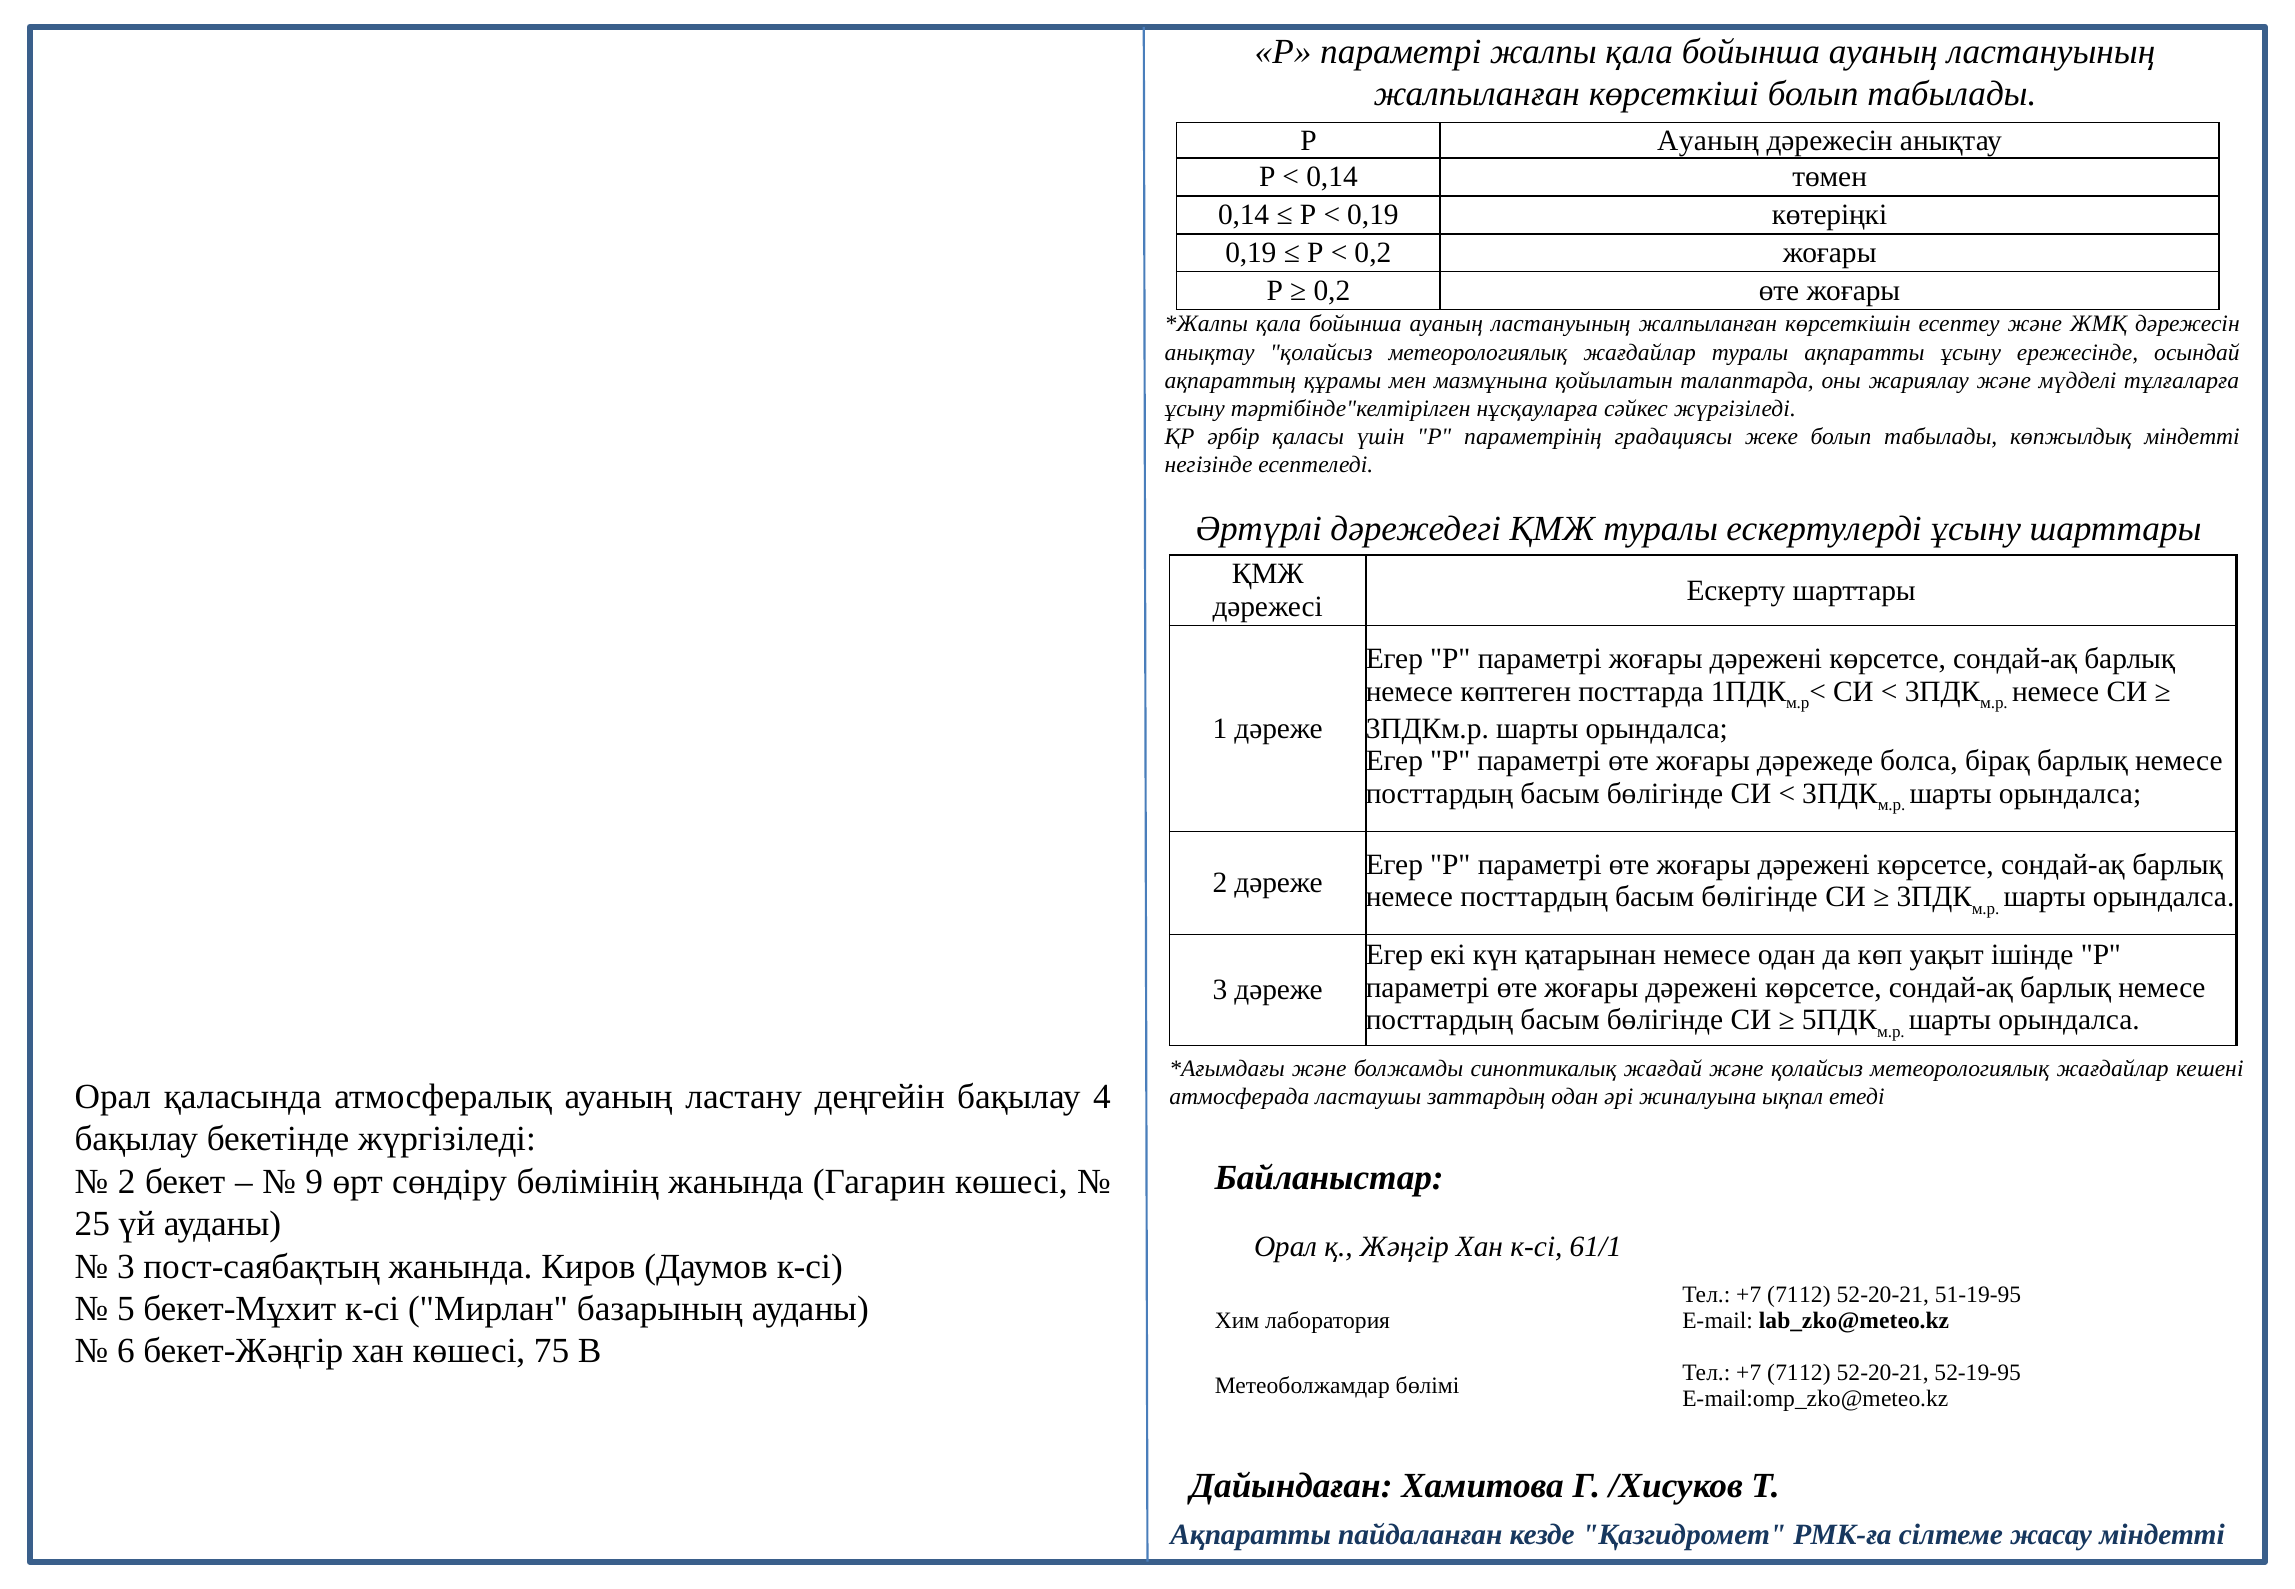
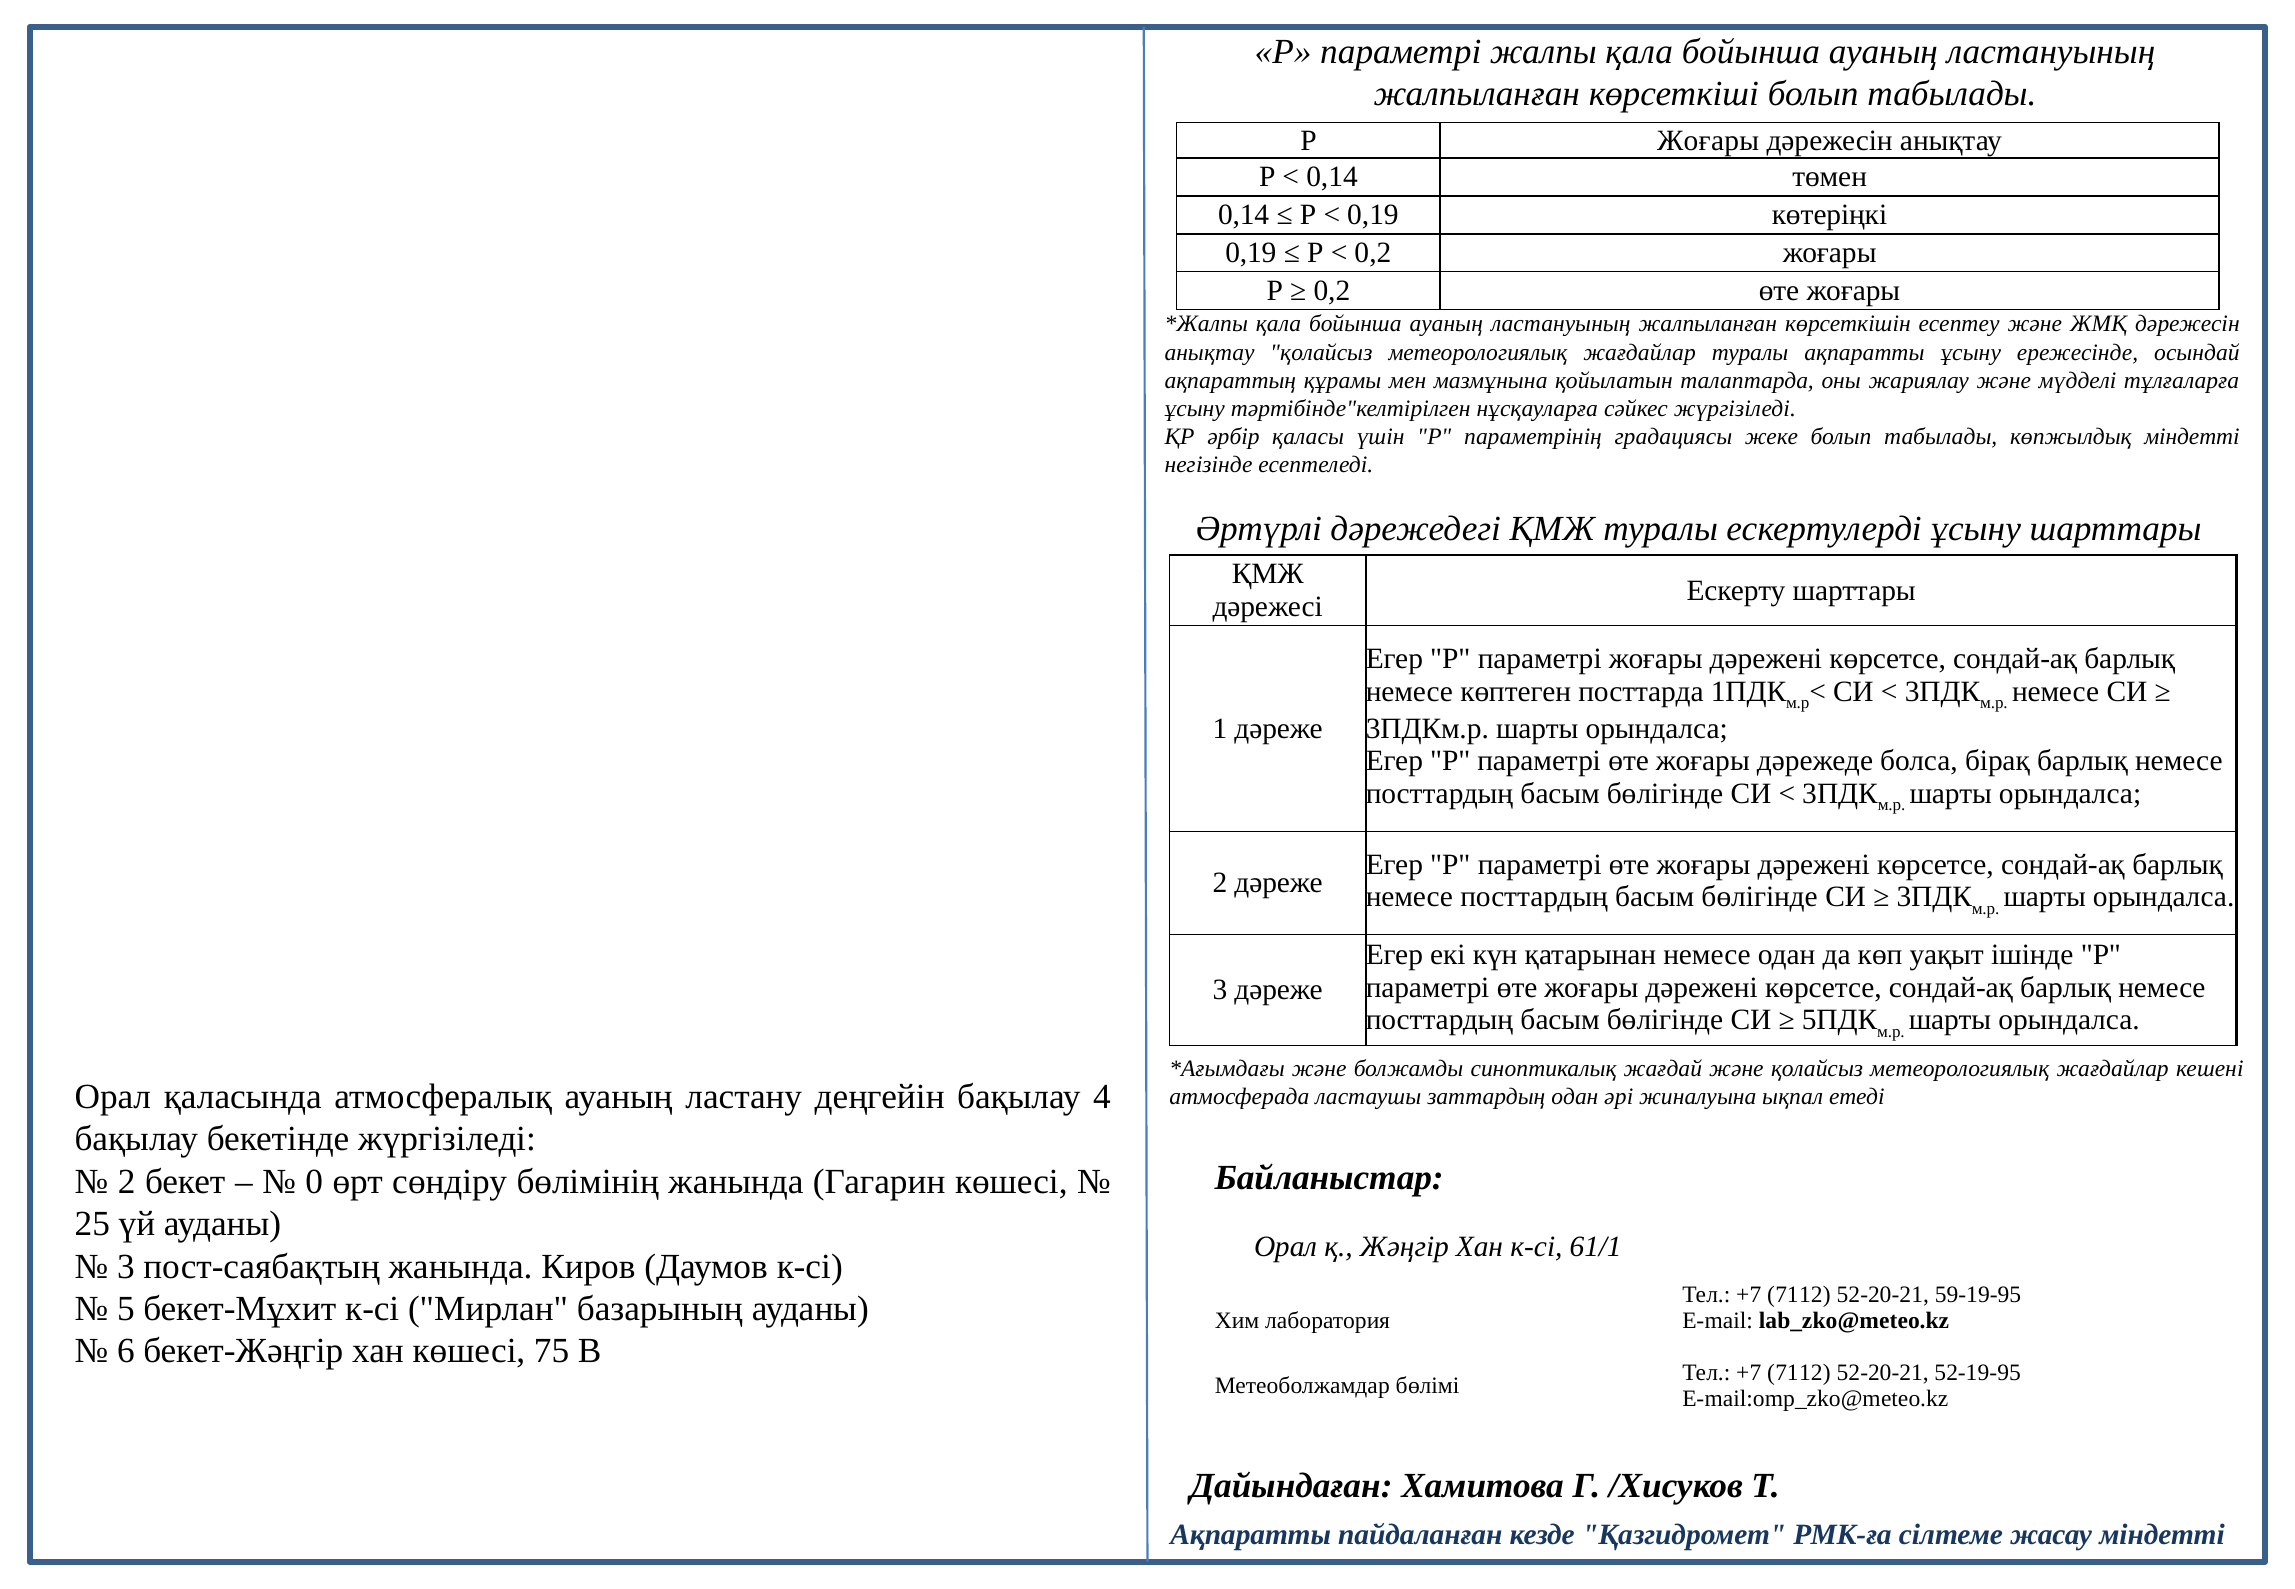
Р Ауаның: Ауаның -> Жоғары
9: 9 -> 0
51-19-95: 51-19-95 -> 59-19-95
